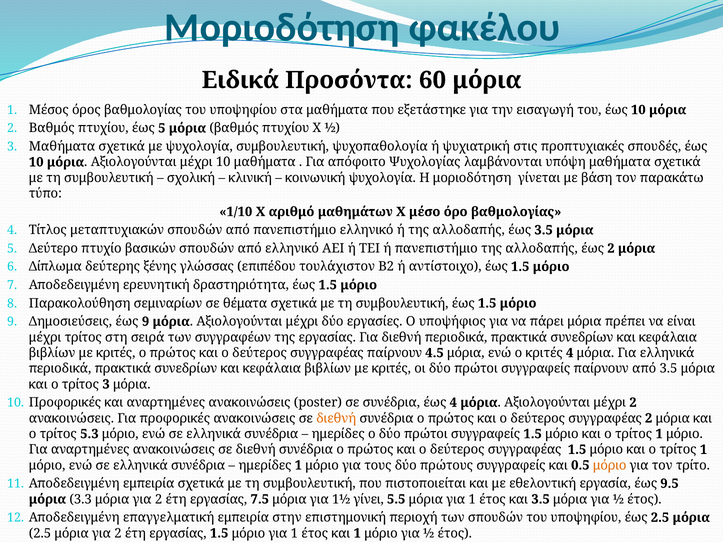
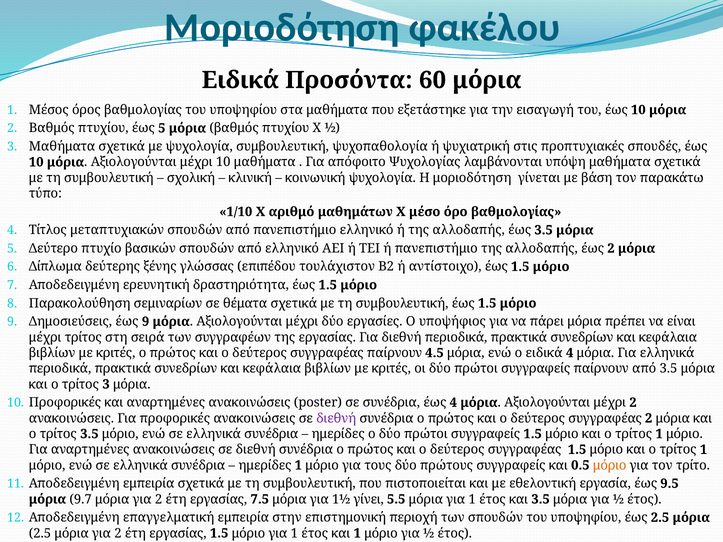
ο κριτές: κριτές -> ειδικά
διεθνή at (336, 418) colour: orange -> purple
τρίτος 5.3: 5.3 -> 3.5
3.3: 3.3 -> 9.7
